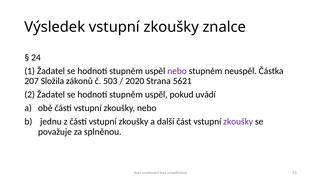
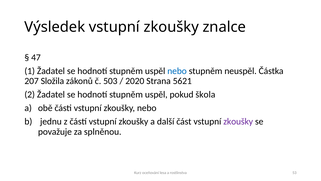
24: 24 -> 47
nebo at (177, 71) colour: purple -> blue
uvádí: uvádí -> škola
